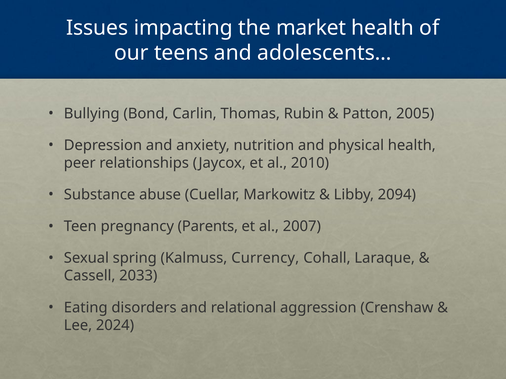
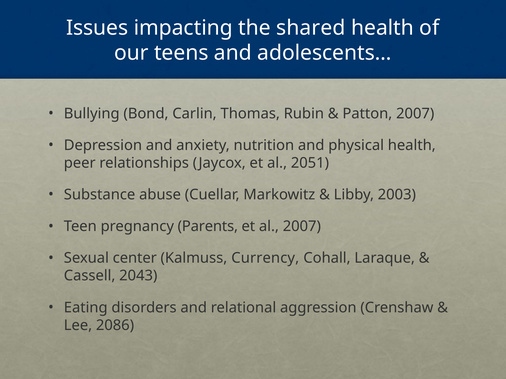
market: market -> shared
Patton 2005: 2005 -> 2007
2010: 2010 -> 2051
2094: 2094 -> 2003
spring: spring -> center
2033: 2033 -> 2043
2024: 2024 -> 2086
